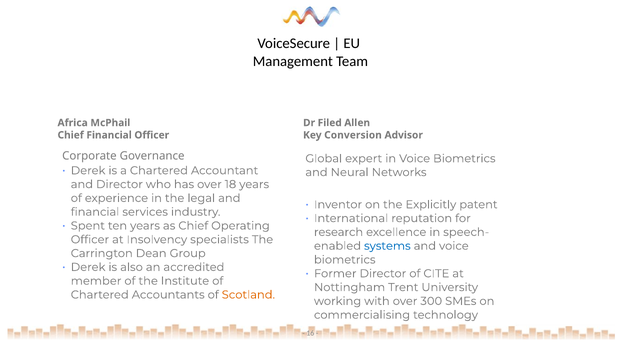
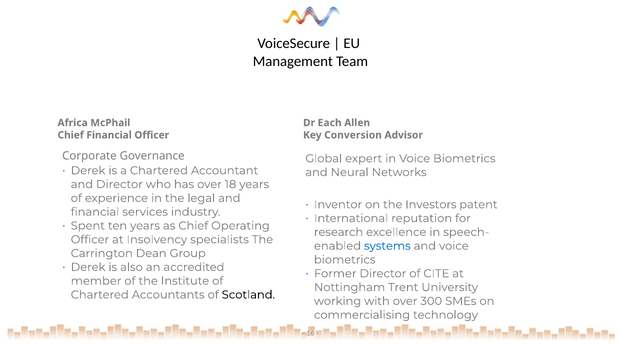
Filed: Filed -> Each
Explicitly: Explicitly -> Investors
Scotland colour: orange -> black
